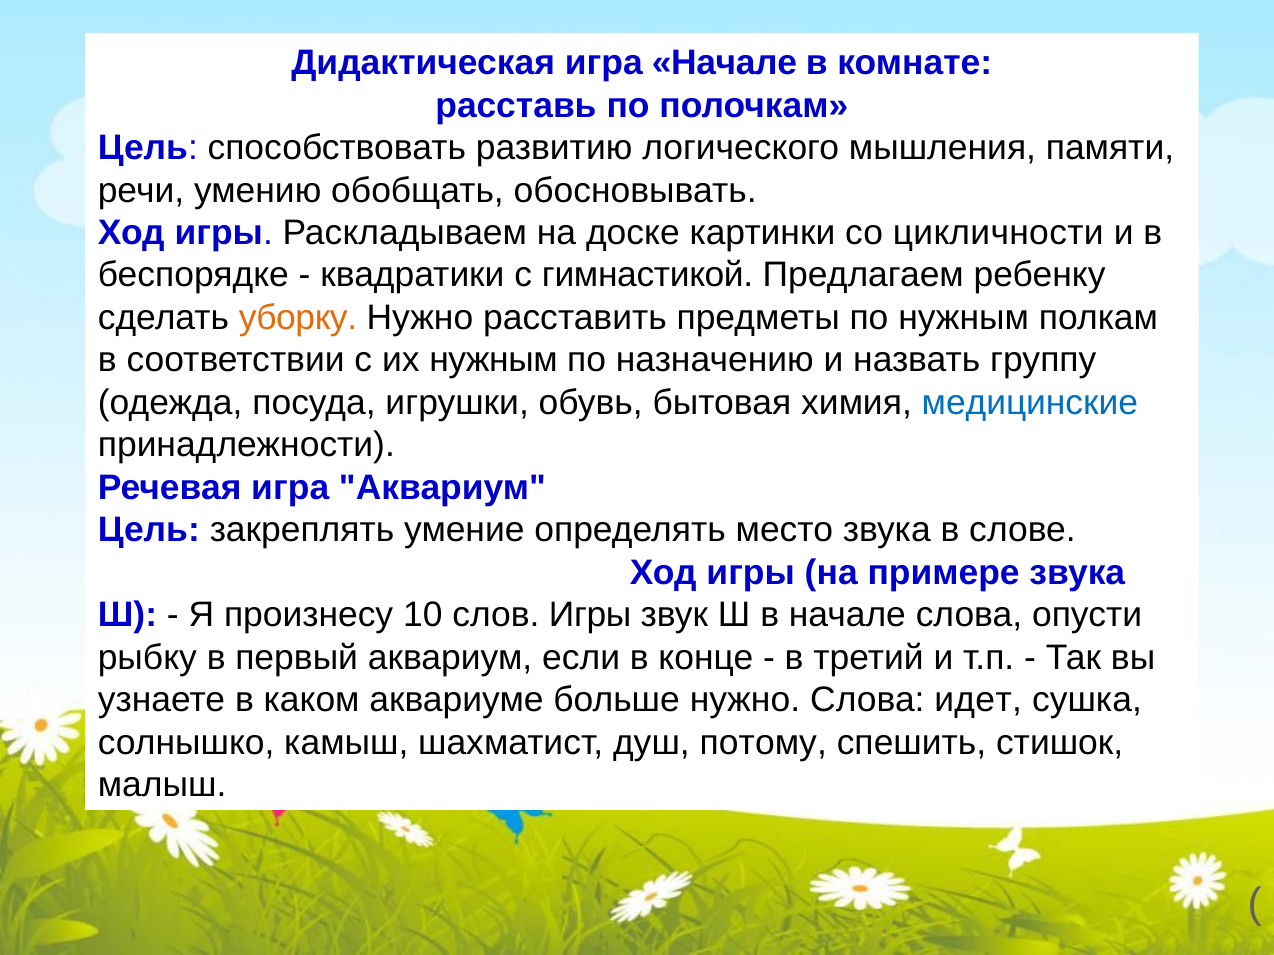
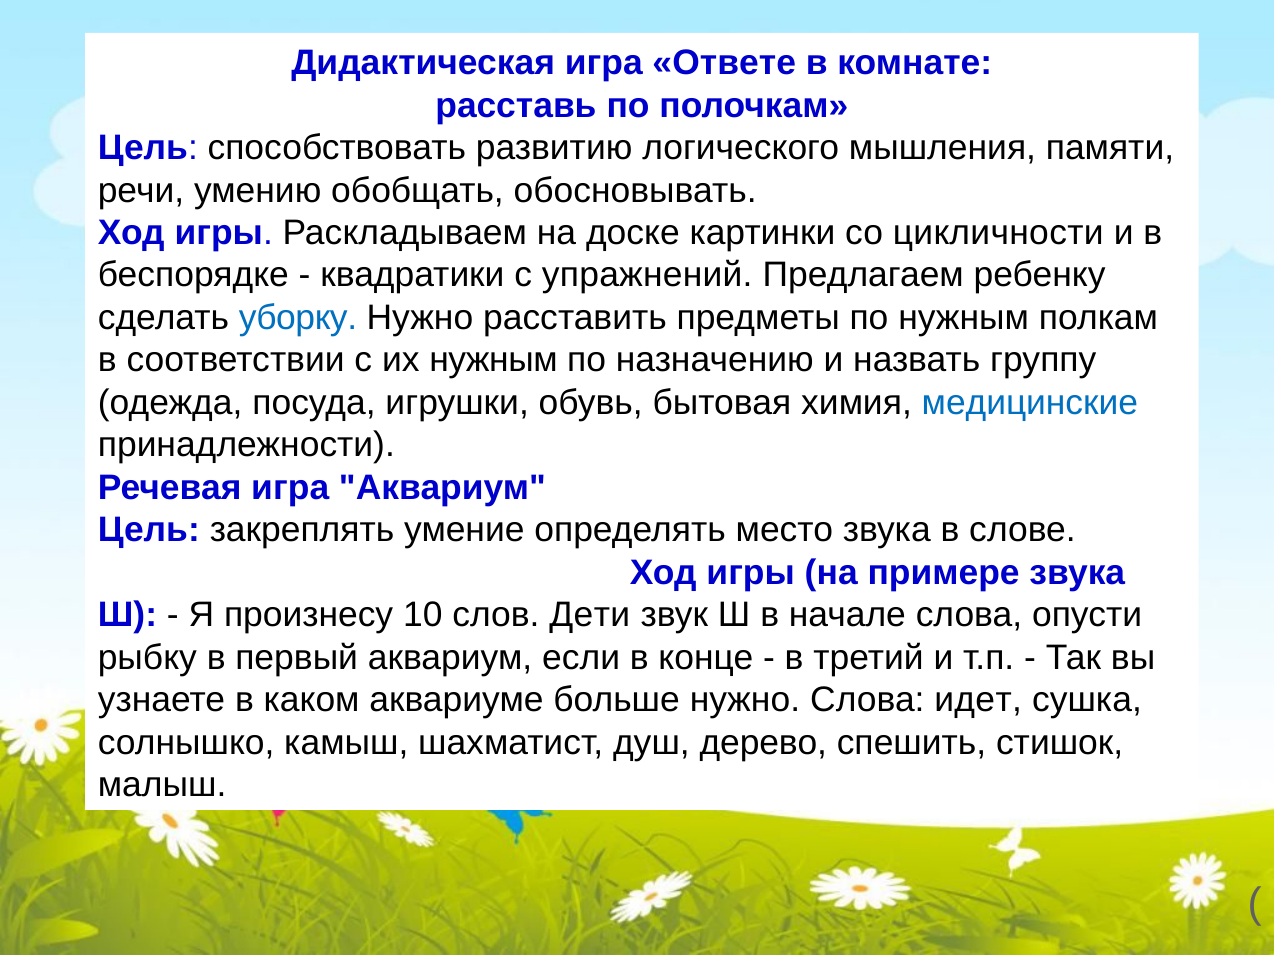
игра Начале: Начале -> Ответе
гимнастикой: гимнастикой -> упражнений
уборку colour: orange -> blue
слов Игры: Игры -> Дети
потому: потому -> дерево
